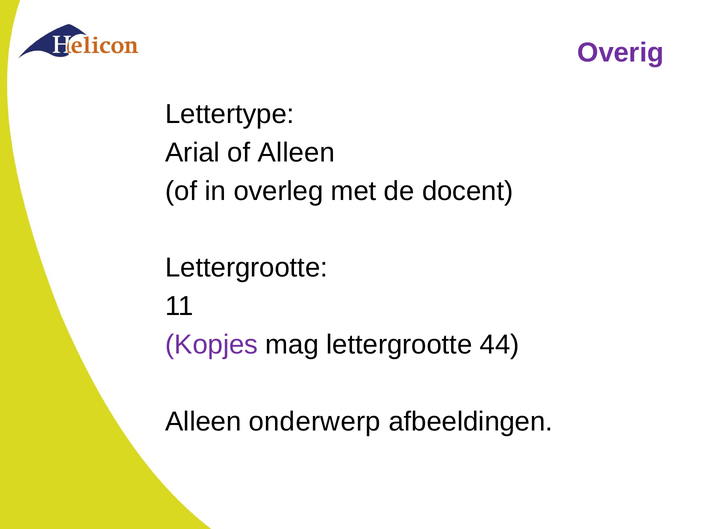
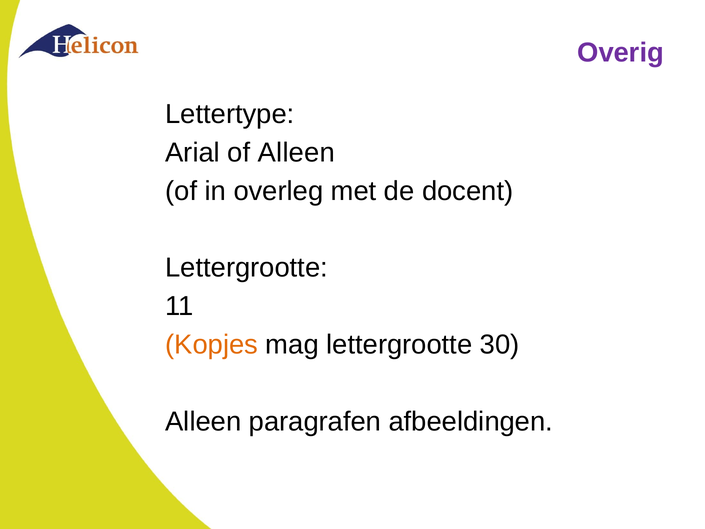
Kopjes colour: purple -> orange
44: 44 -> 30
onderwerp: onderwerp -> paragrafen
